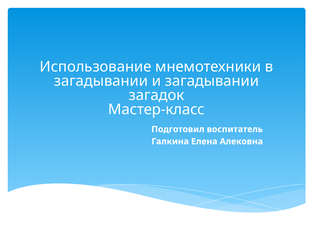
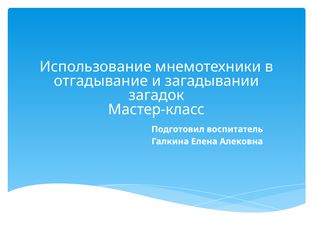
загадывании at (101, 81): загадывании -> отгадывание
